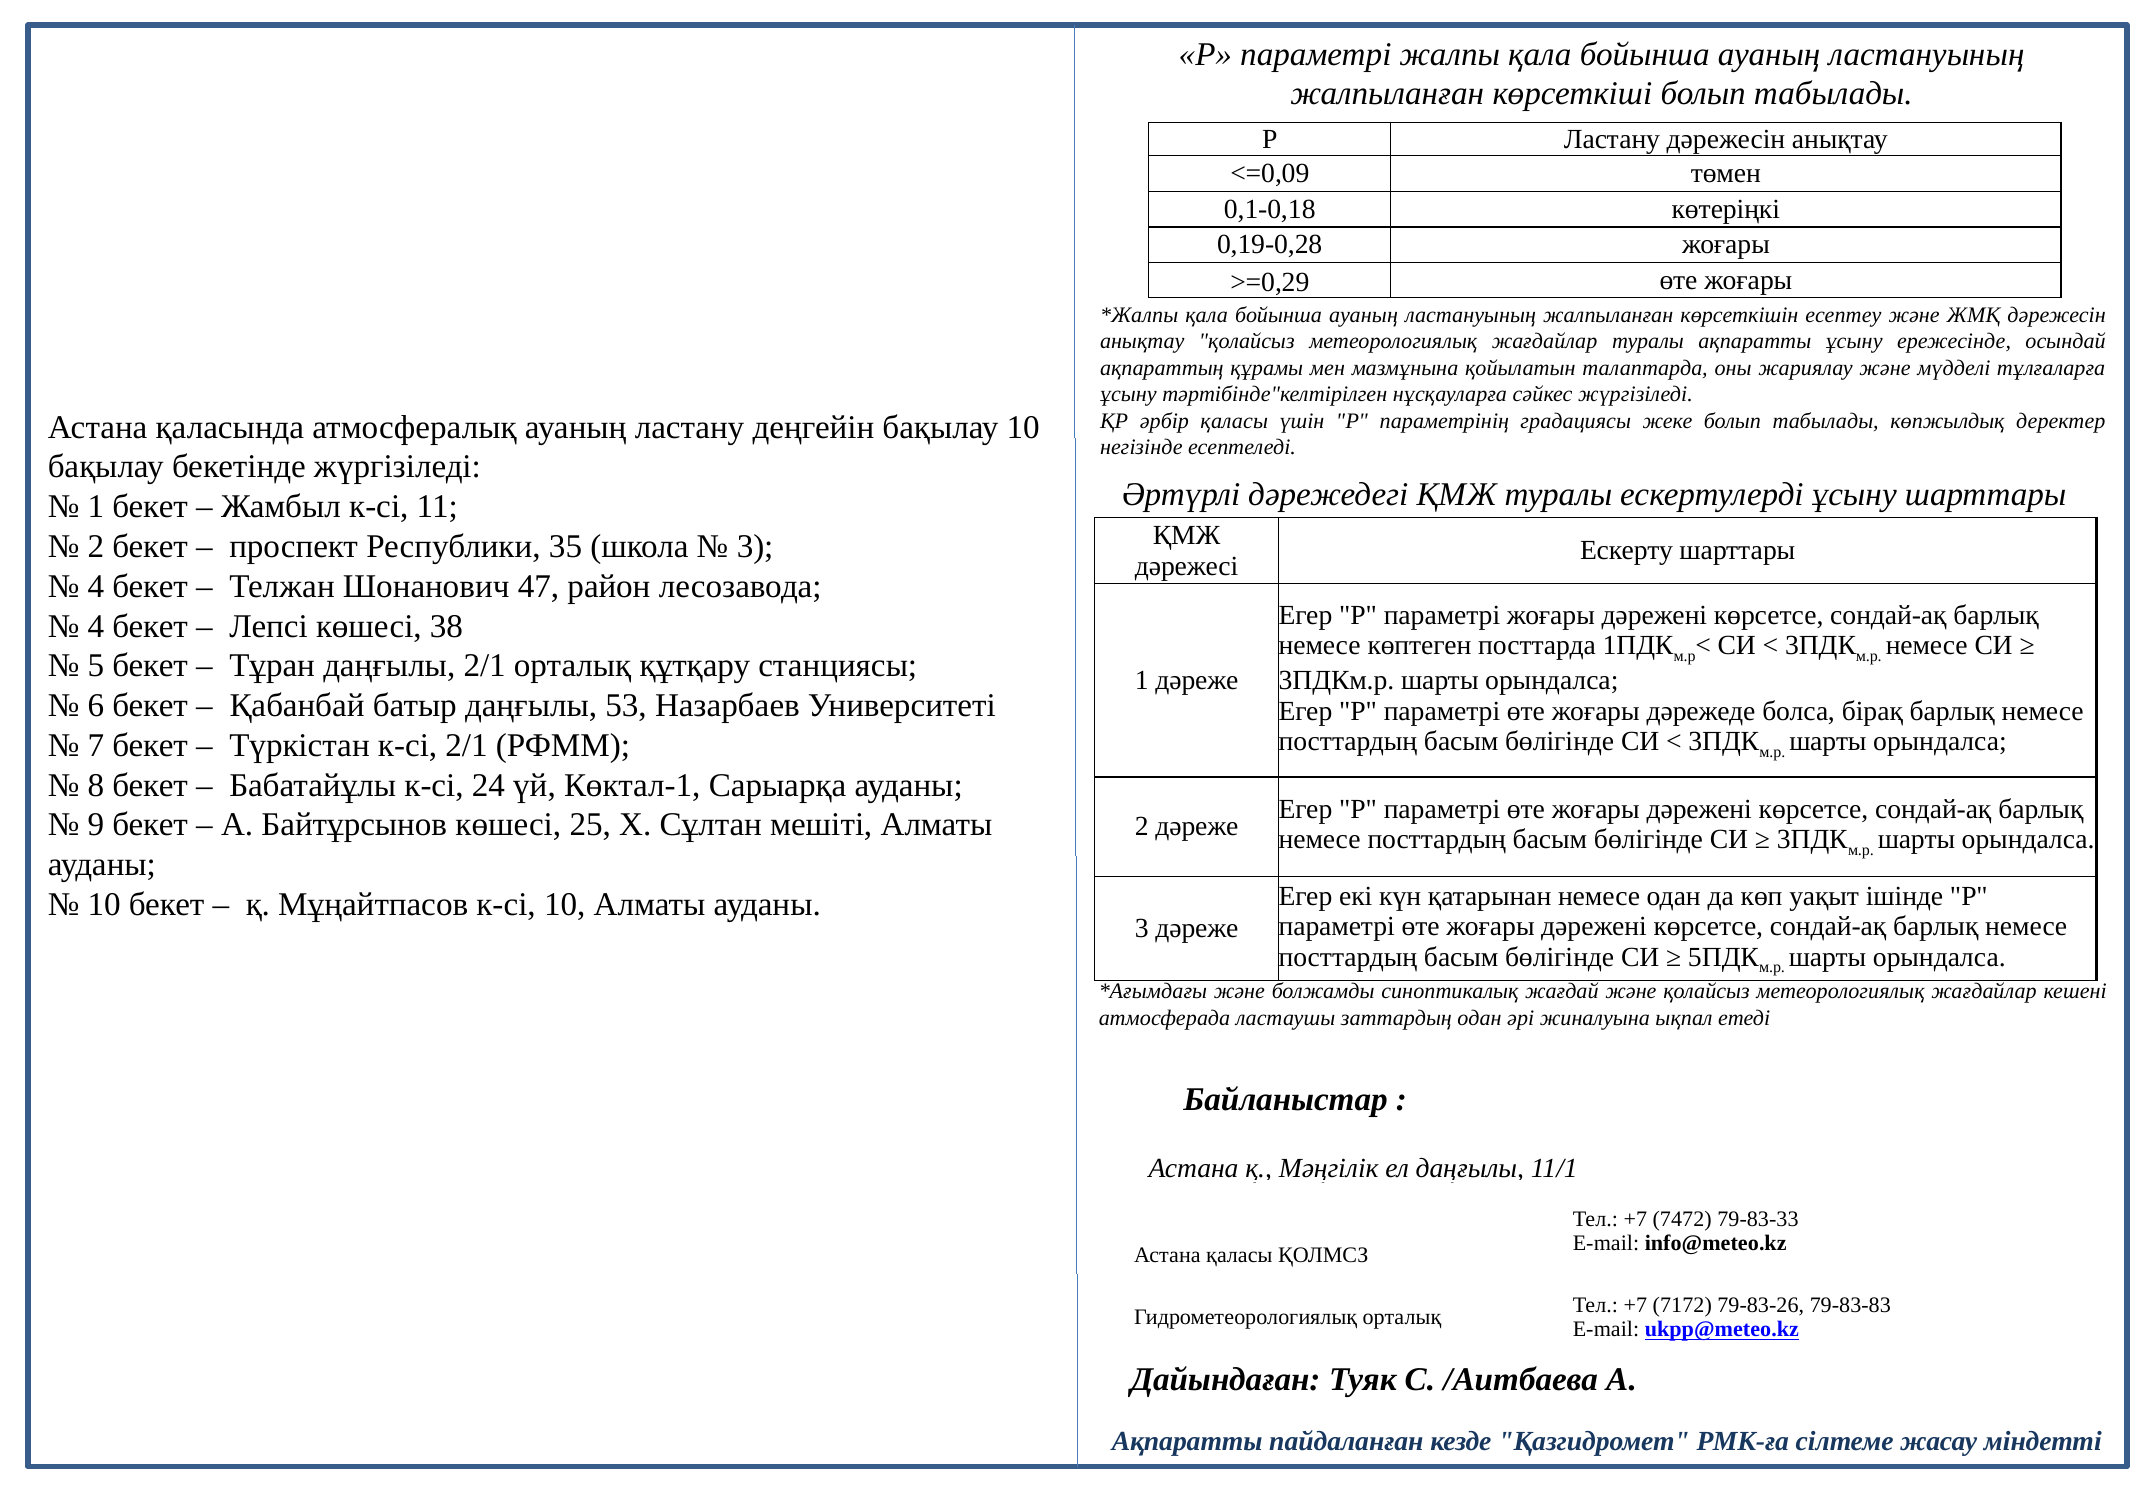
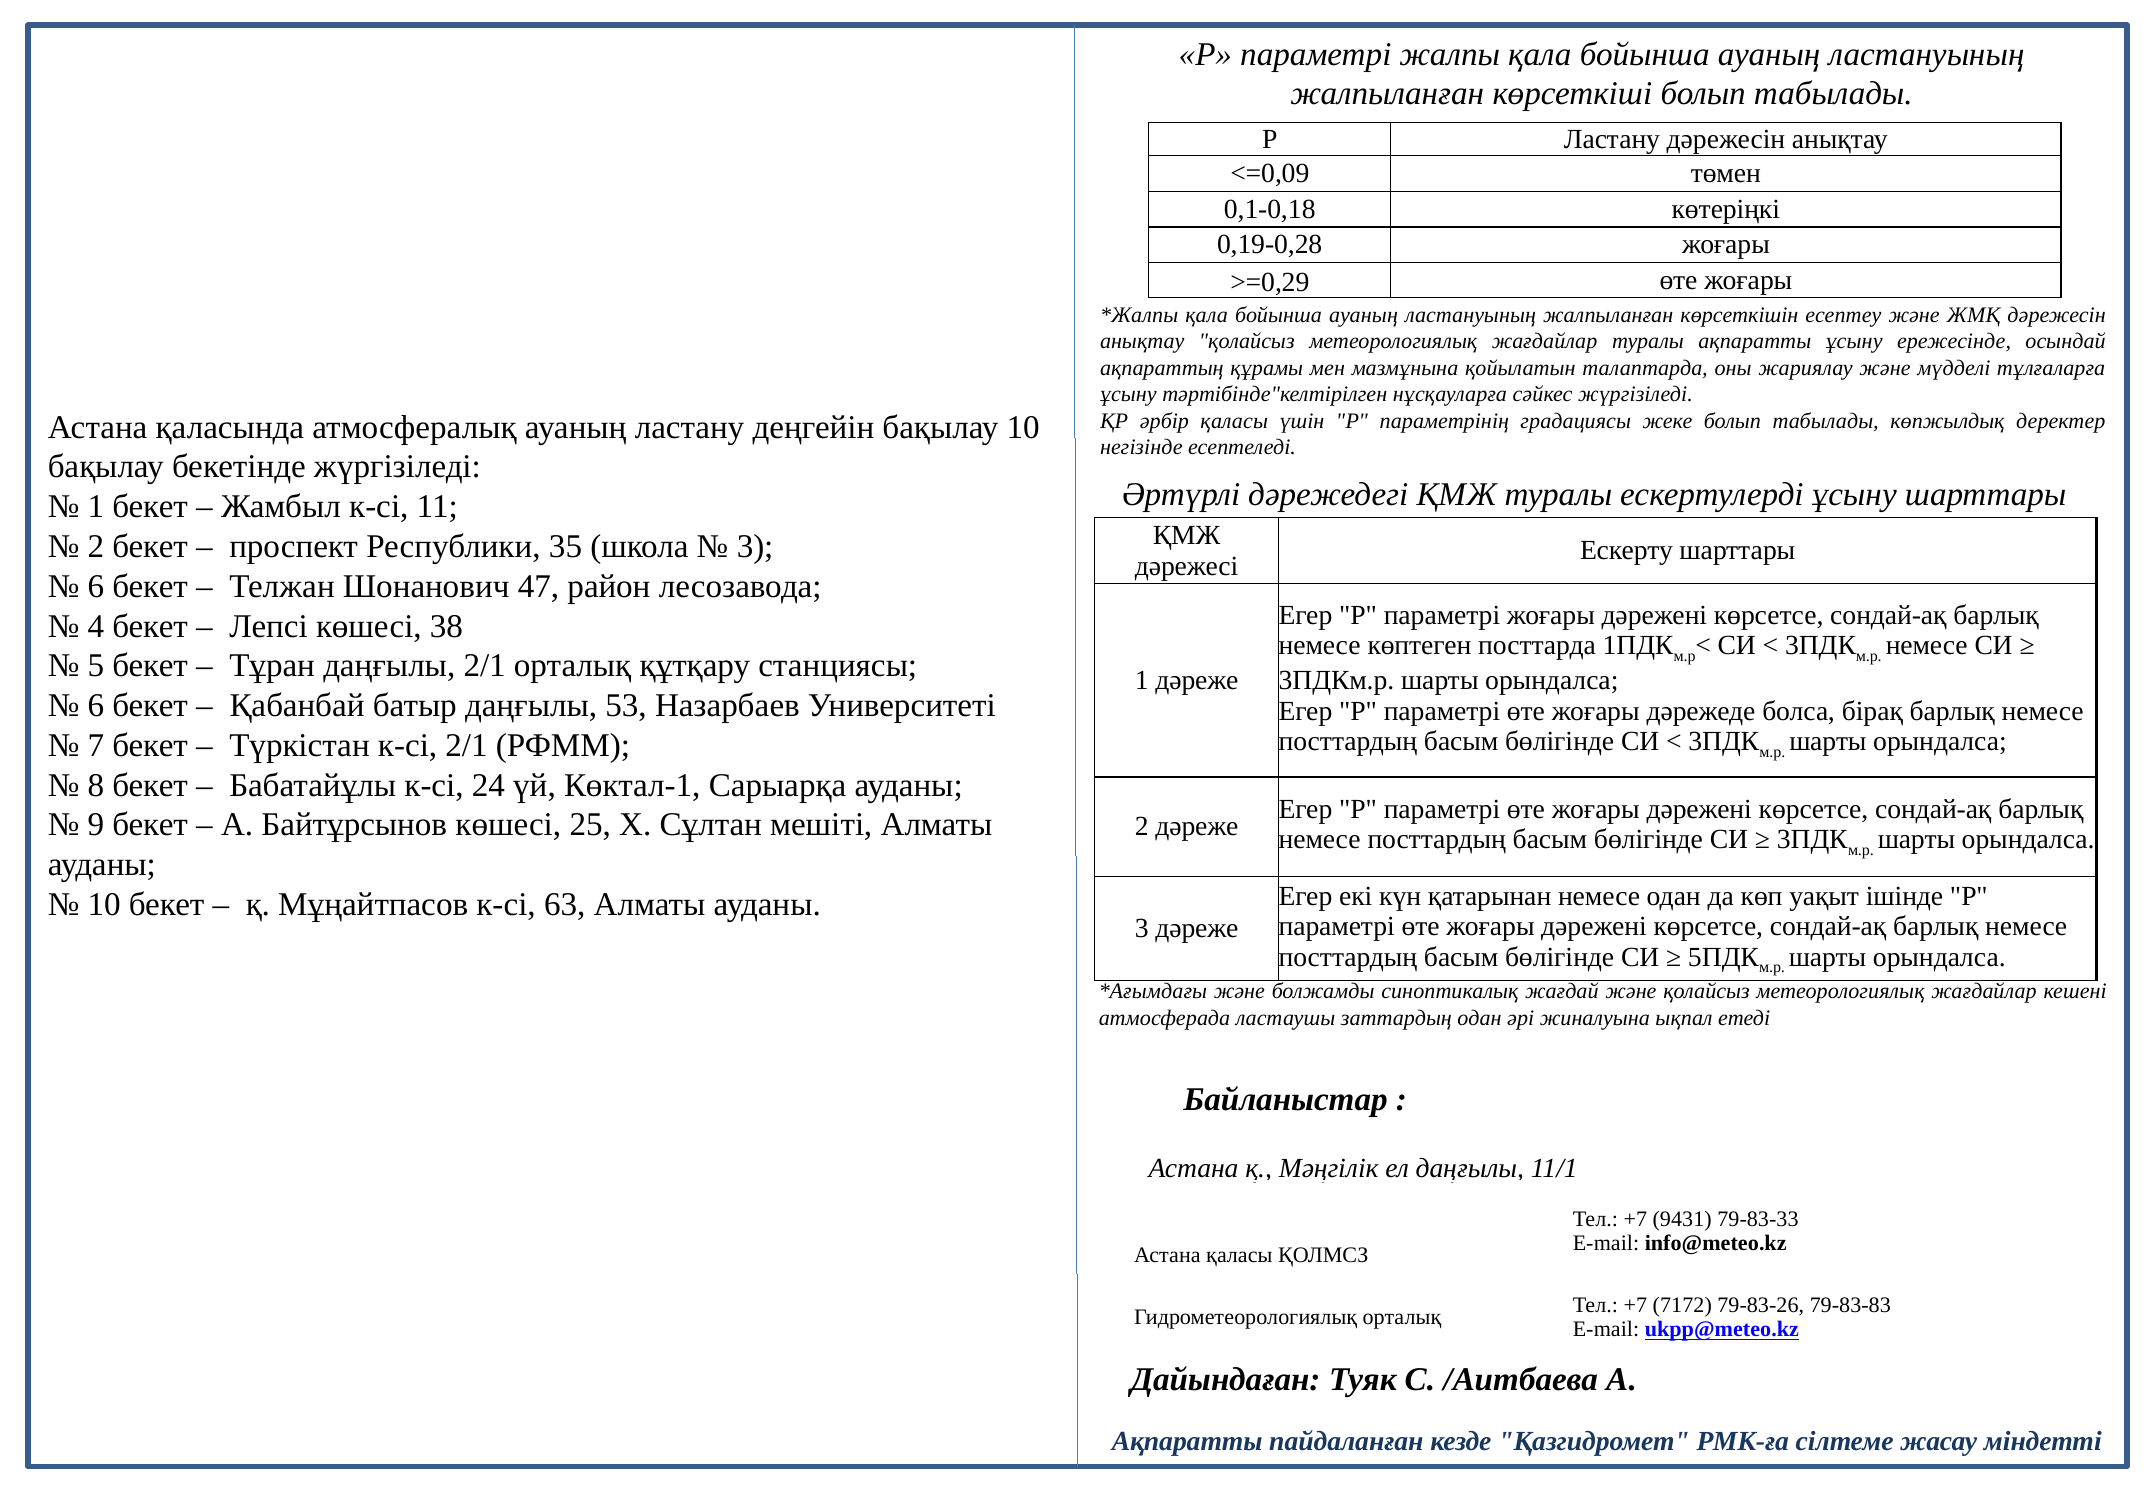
4 at (96, 586): 4 -> 6
к-сі 10: 10 -> 63
7472: 7472 -> 9431
